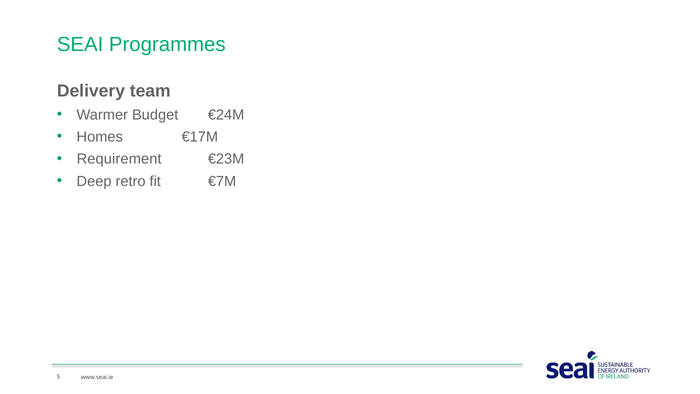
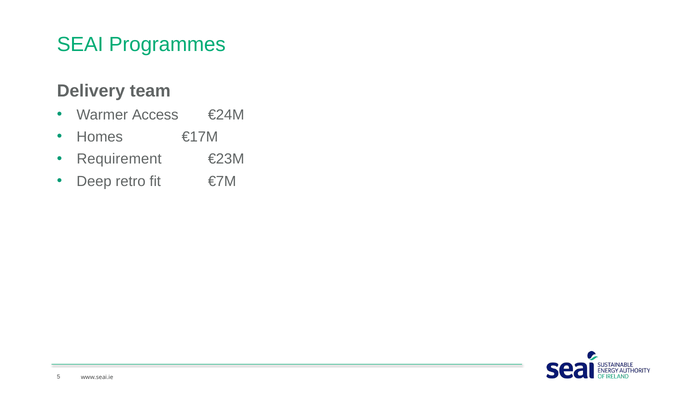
Budget: Budget -> Access
